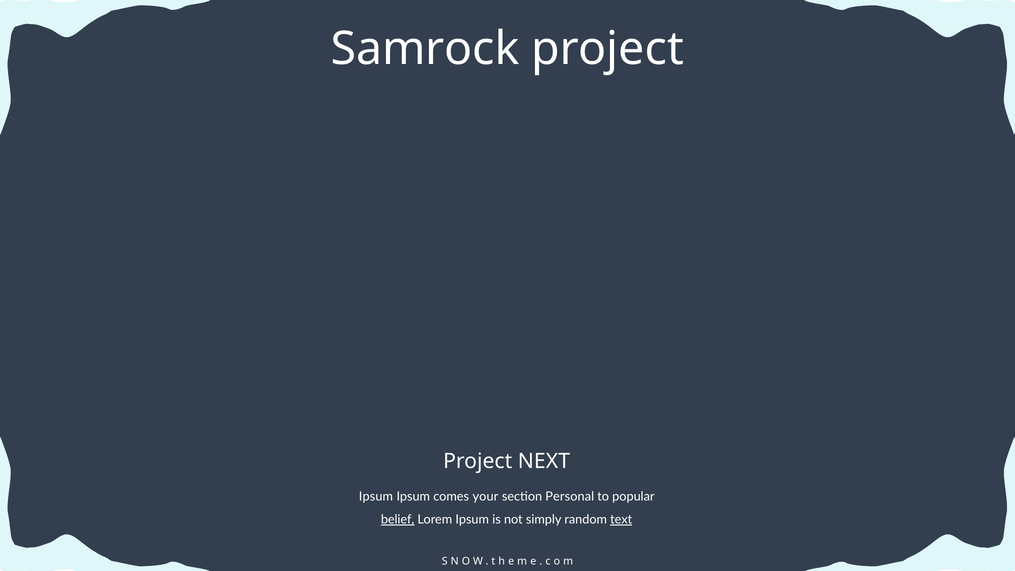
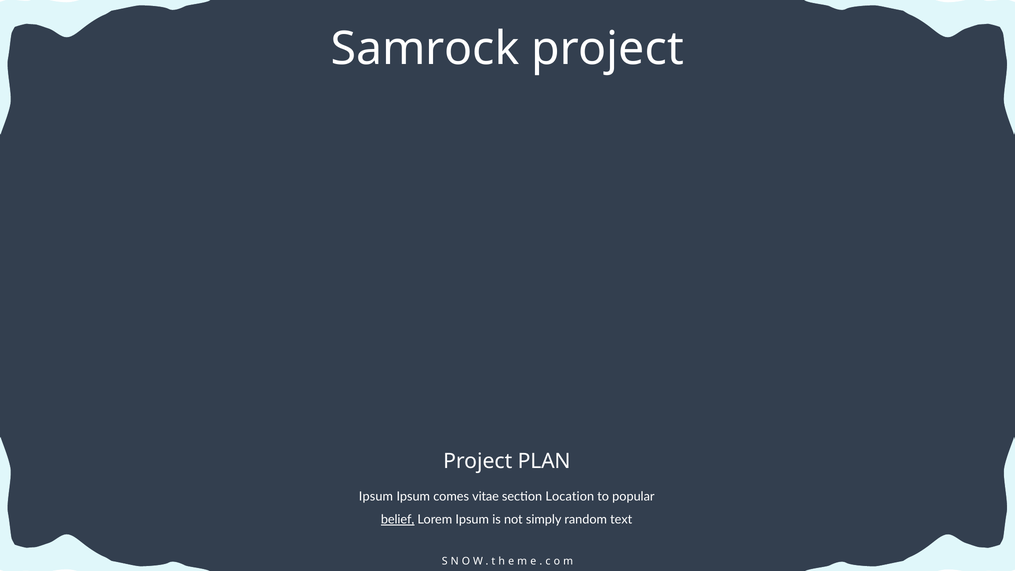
NEXT: NEXT -> PLAN
your: your -> vitae
Personal: Personal -> Location
text underline: present -> none
